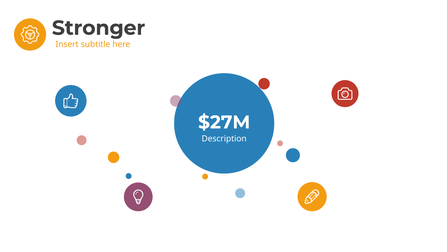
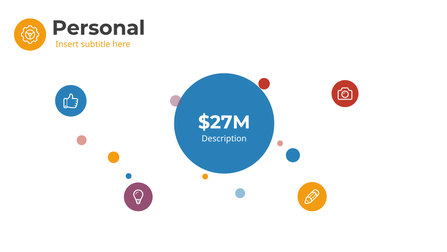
Stronger: Stronger -> Personal
